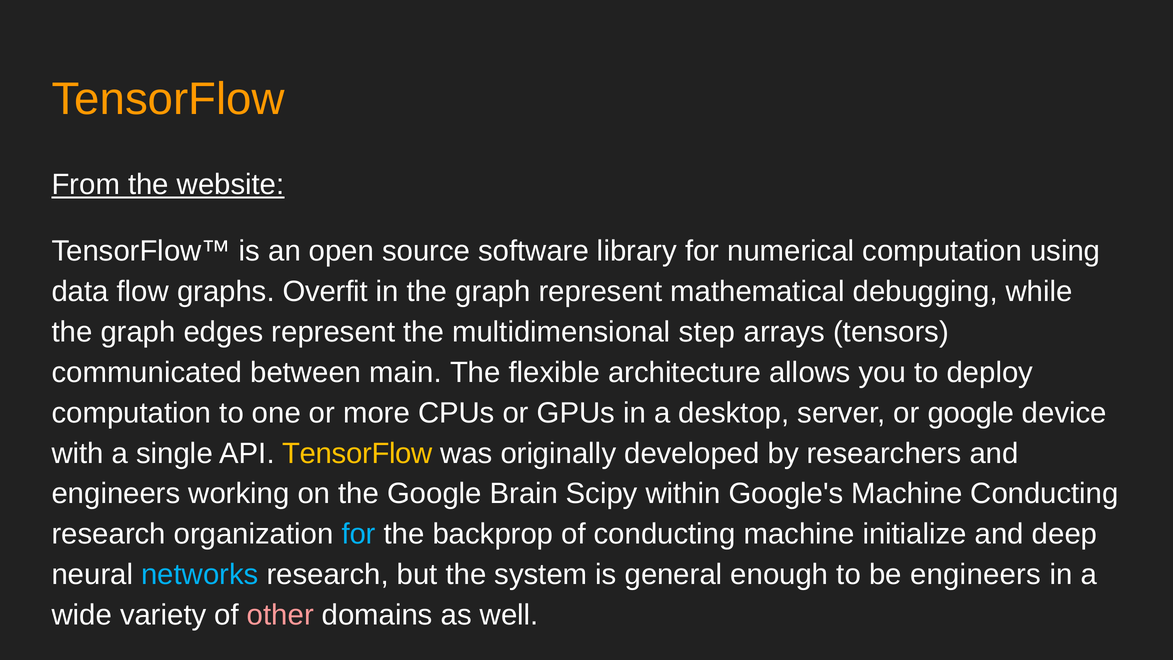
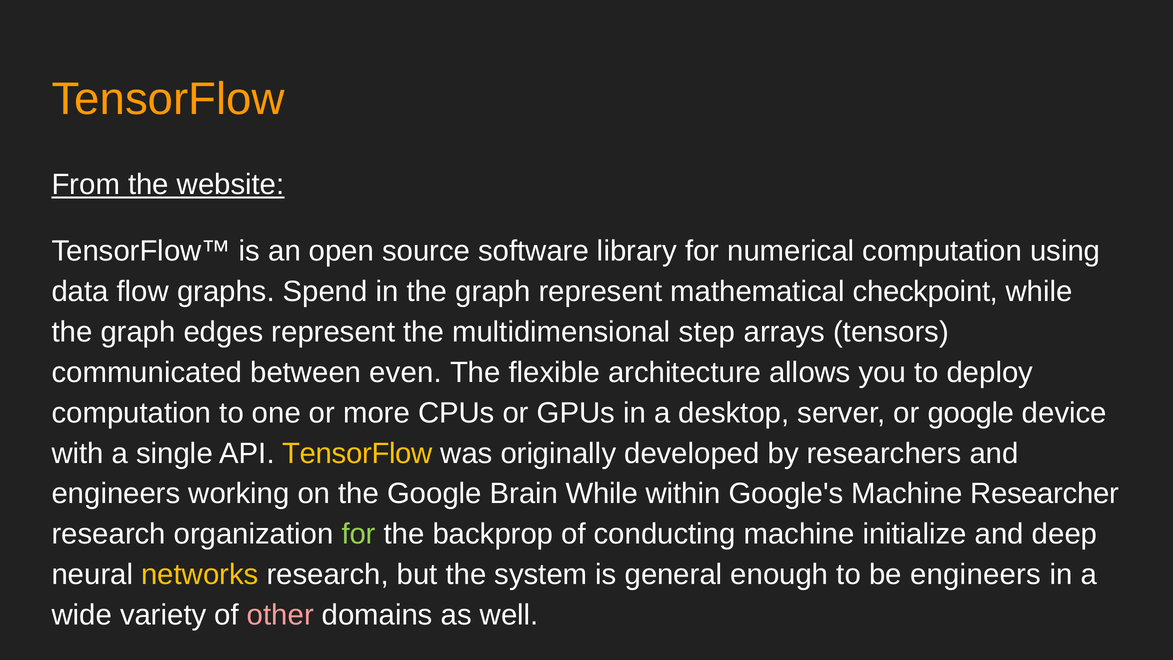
Overfit: Overfit -> Spend
debugging: debugging -> checkpoint
main: main -> even
Brain Scipy: Scipy -> While
Machine Conducting: Conducting -> Researcher
for at (359, 534) colour: light blue -> light green
networks colour: light blue -> yellow
